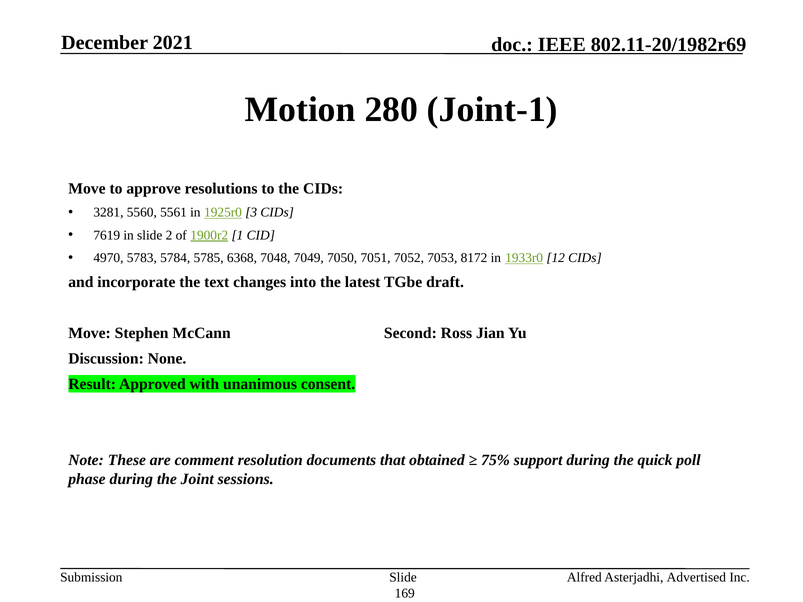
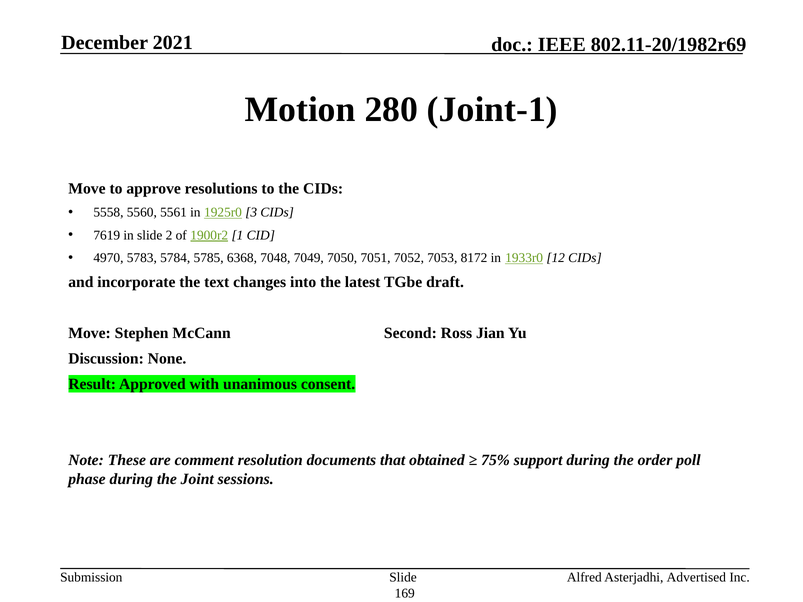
3281: 3281 -> 5558
quick: quick -> order
